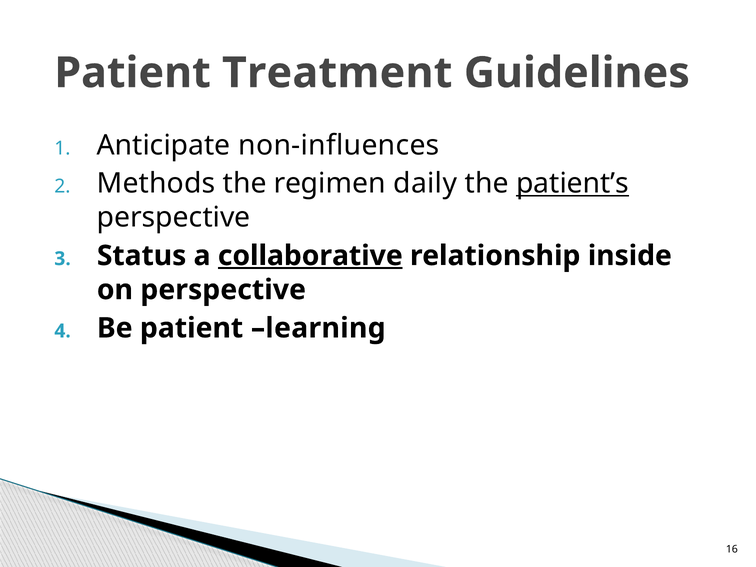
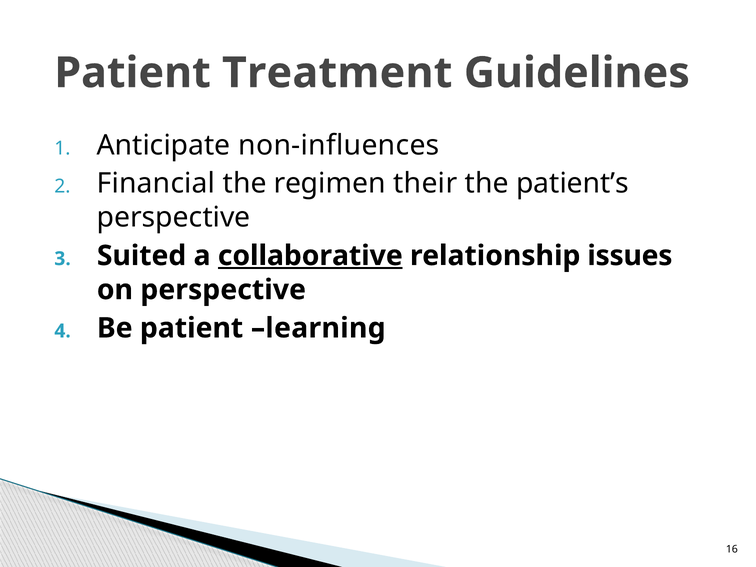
Methods: Methods -> Financial
daily: daily -> their
patient’s underline: present -> none
Status: Status -> Suited
inside: inside -> issues
